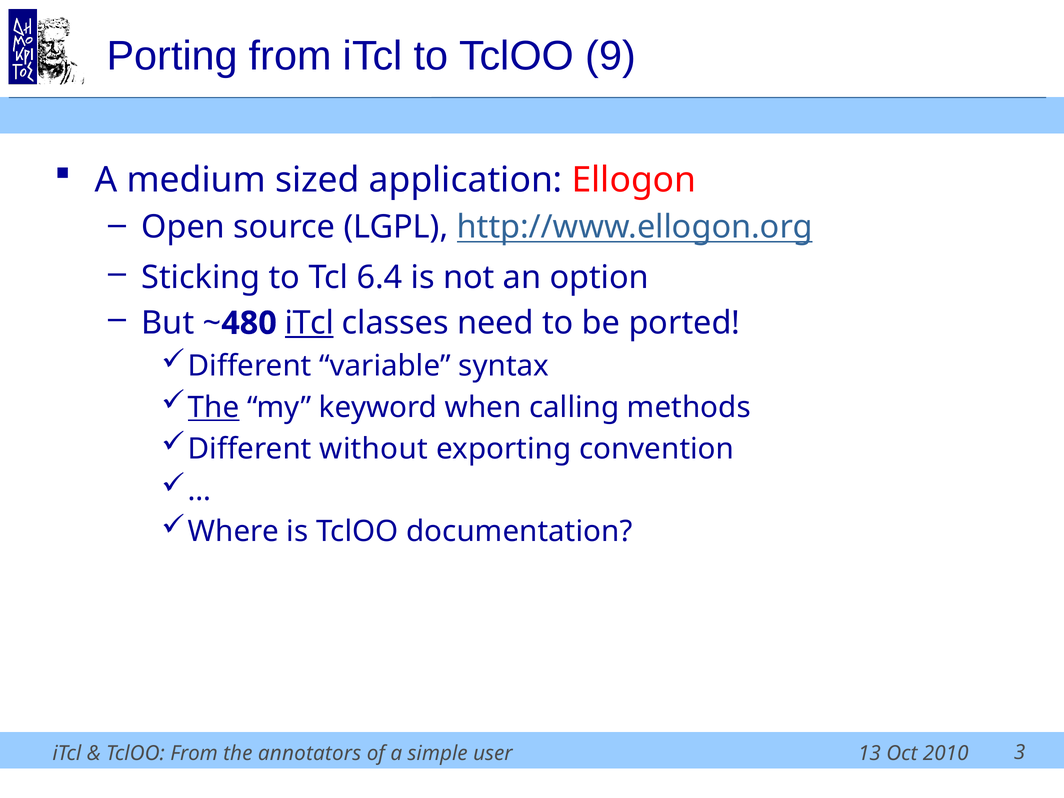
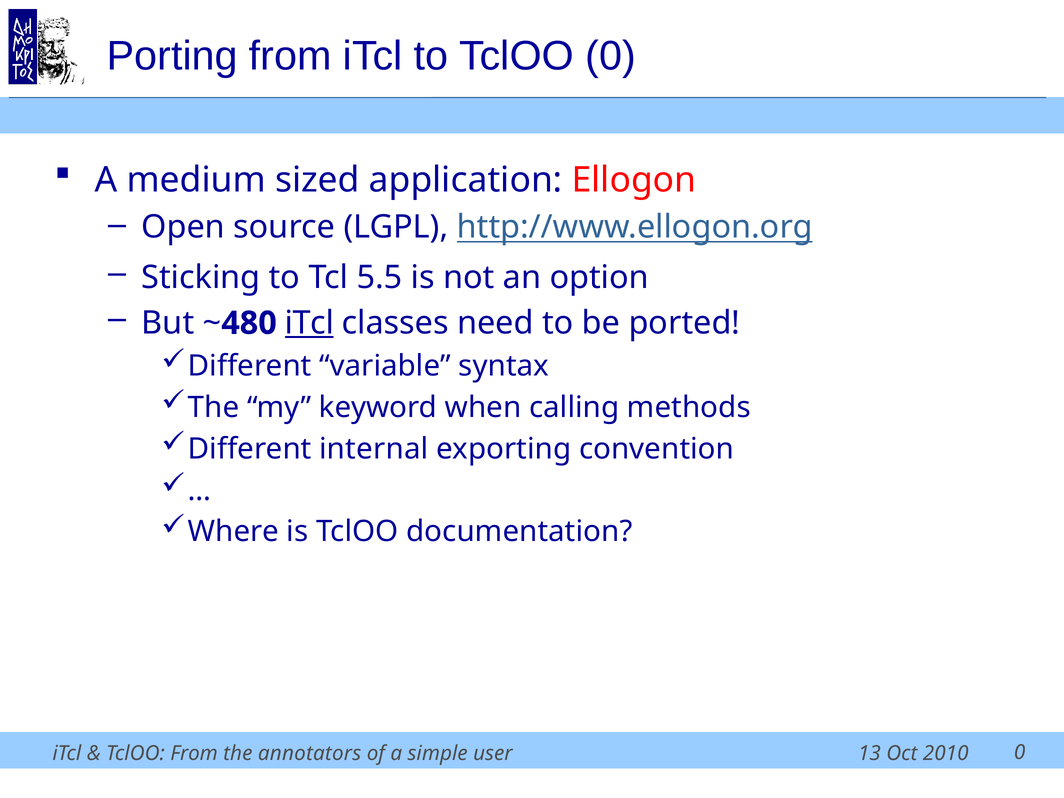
TclOO 9: 9 -> 0
6.4: 6.4 -> 5.5
The at (214, 408) underline: present -> none
without: without -> internal
user 3: 3 -> 0
